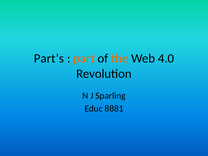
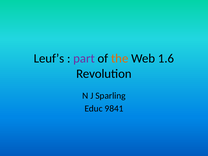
Part’s: Part’s -> Leuf’s
part colour: orange -> purple
4.0: 4.0 -> 1.6
8881: 8881 -> 9841
